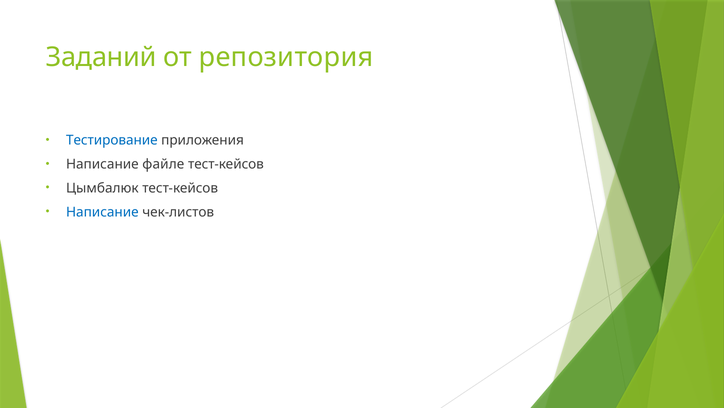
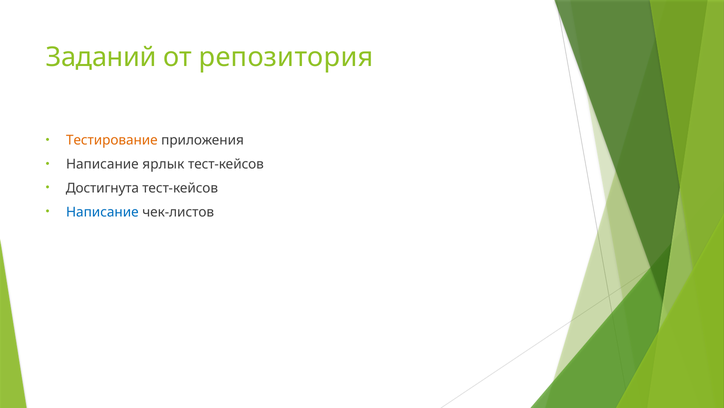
Тестирование colour: blue -> orange
файле: файле -> ярлык
Цымбалюк: Цымбалюк -> Достигнута
